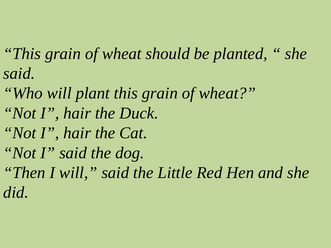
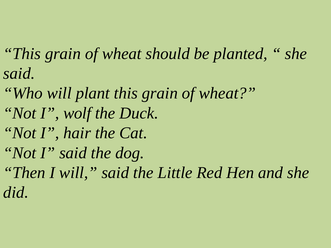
hair at (77, 113): hair -> wolf
